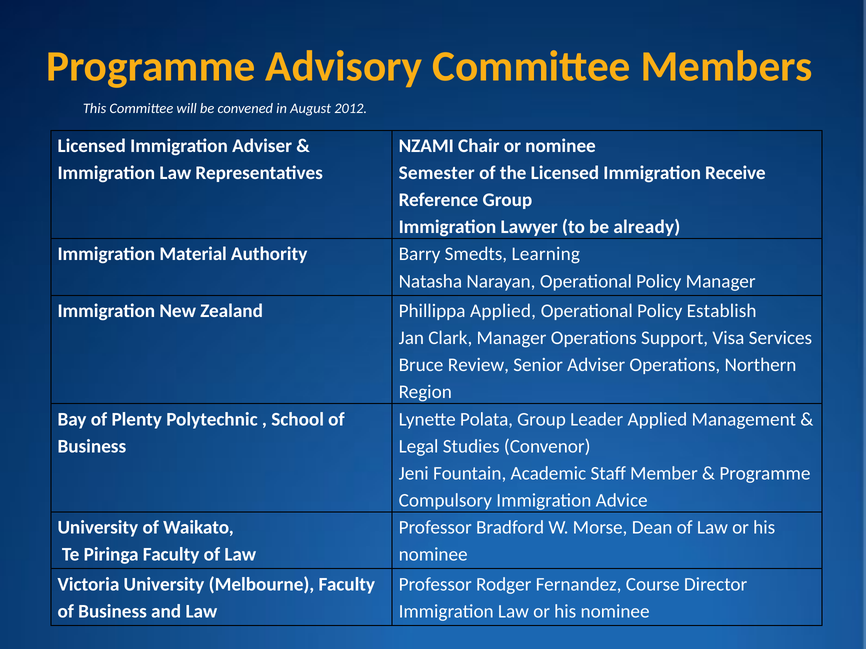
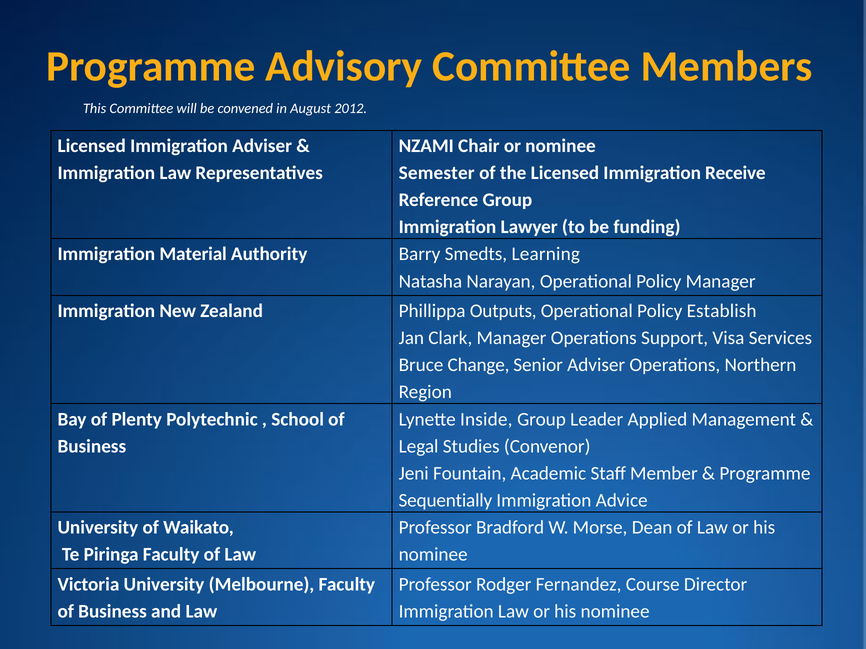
already: already -> funding
Phillippa Applied: Applied -> Outputs
Review: Review -> Change
Polata: Polata -> Inside
Compulsory: Compulsory -> Sequentially
